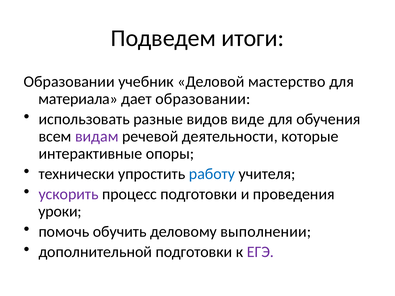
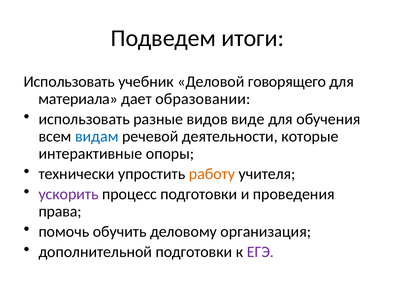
Образовании at (69, 82): Образовании -> Использовать
мастерство: мастерство -> говорящего
видам colour: purple -> blue
работу colour: blue -> orange
уроки: уроки -> права
выполнении: выполнении -> организация
